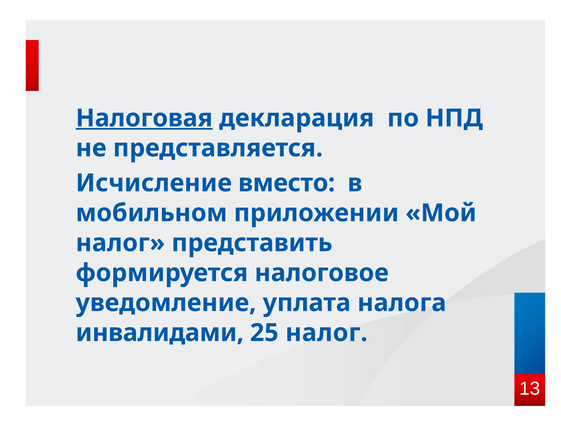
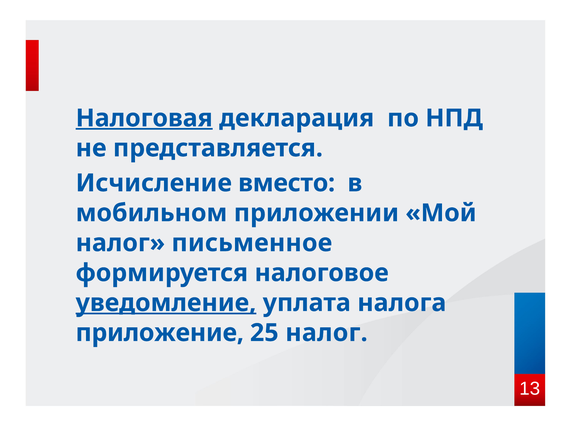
представить: представить -> письменное
уведомление underline: none -> present
инвалидами: инвалидами -> приложение
